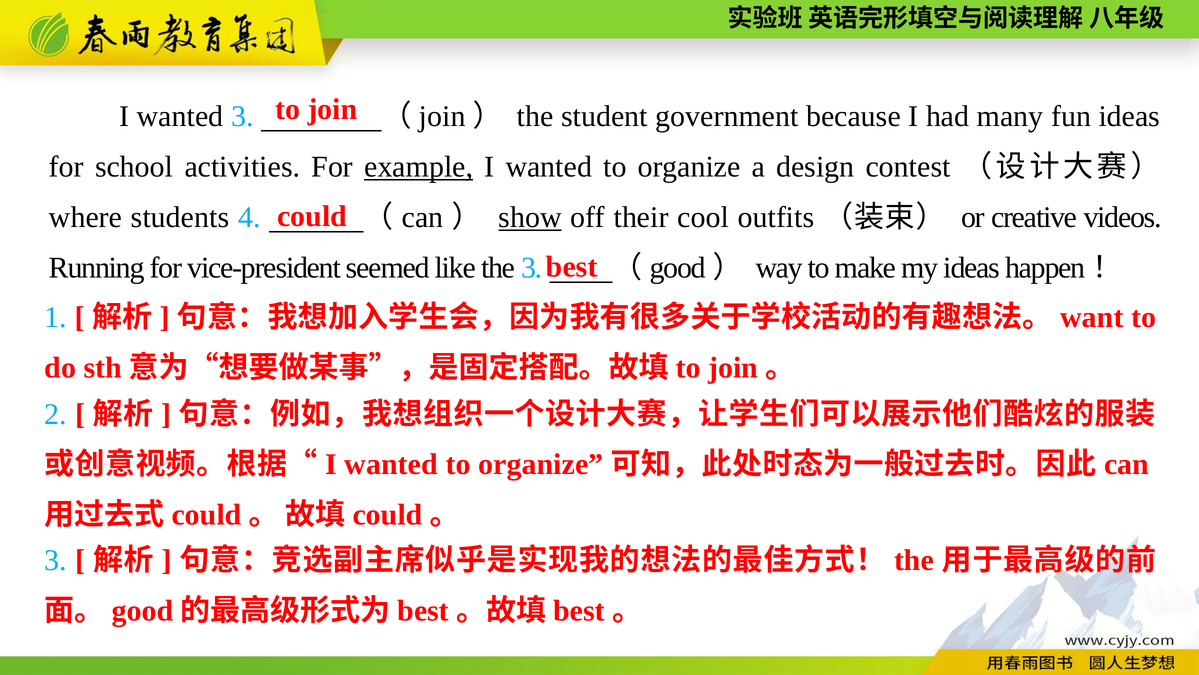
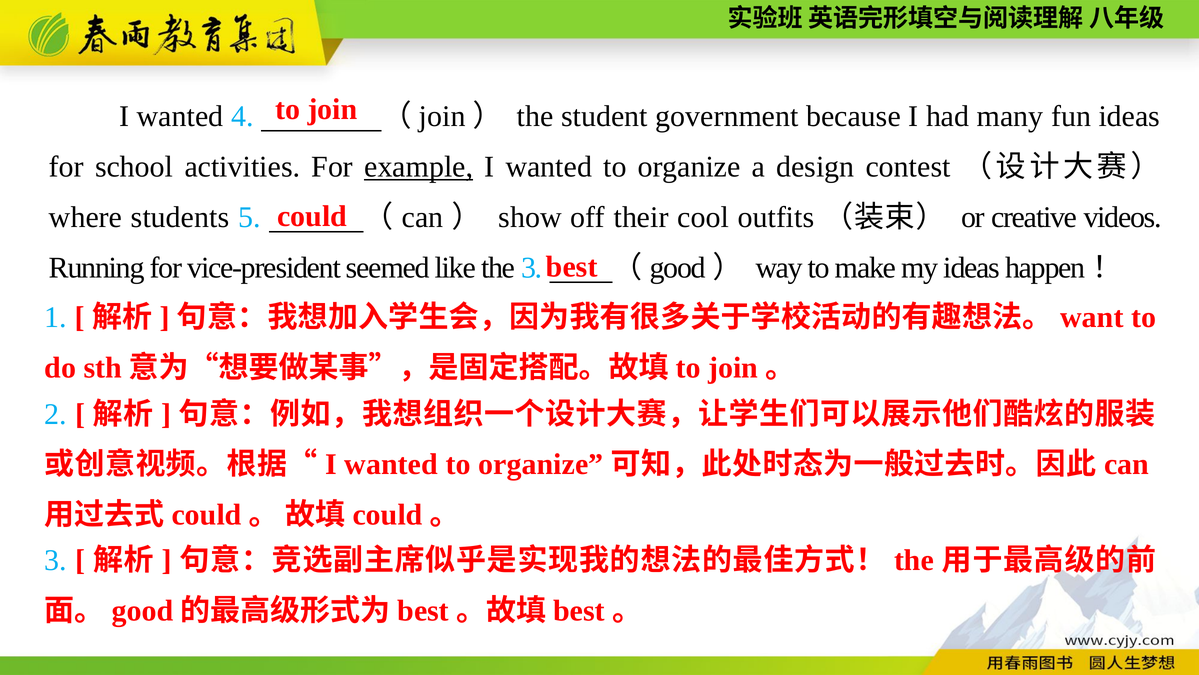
wanted 3: 3 -> 4
4: 4 -> 5
show underline: present -> none
